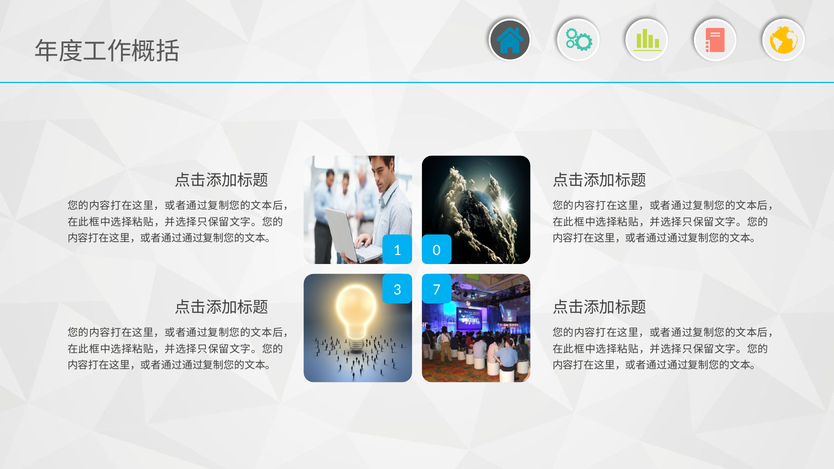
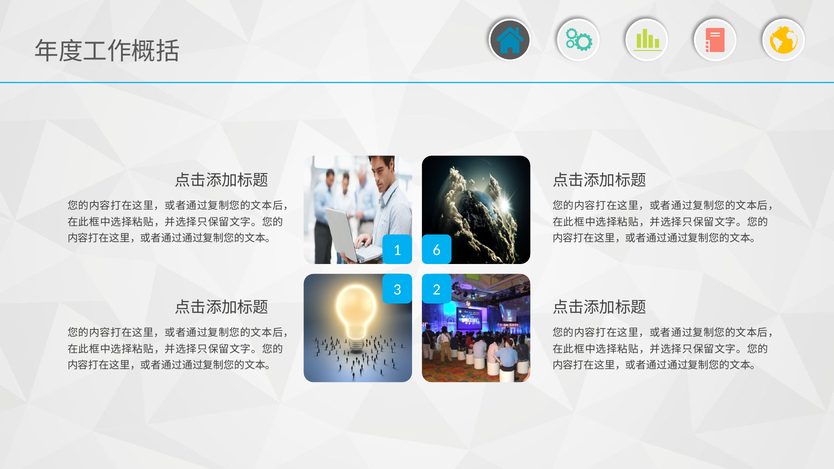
0: 0 -> 6
7: 7 -> 2
